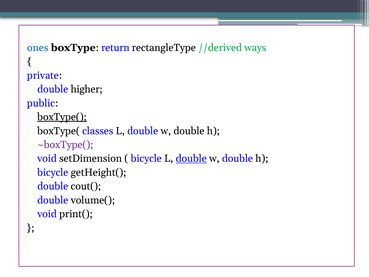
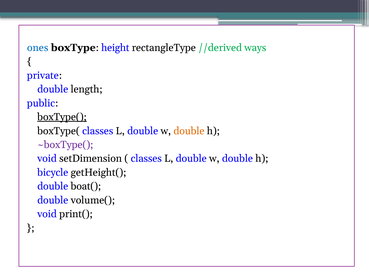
return: return -> height
higher: higher -> length
double at (189, 131) colour: black -> orange
bicycle at (146, 158): bicycle -> classes
double at (191, 158) underline: present -> none
cout(: cout( -> boat(
